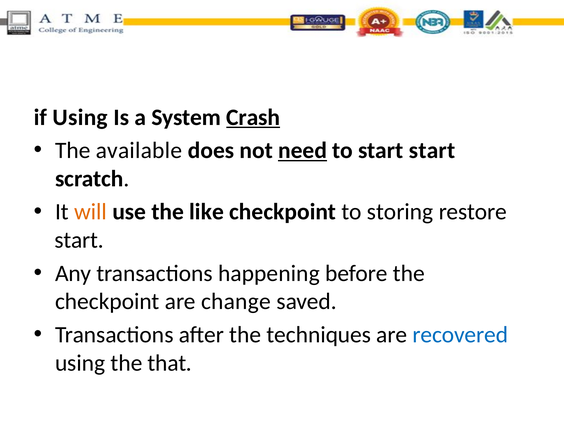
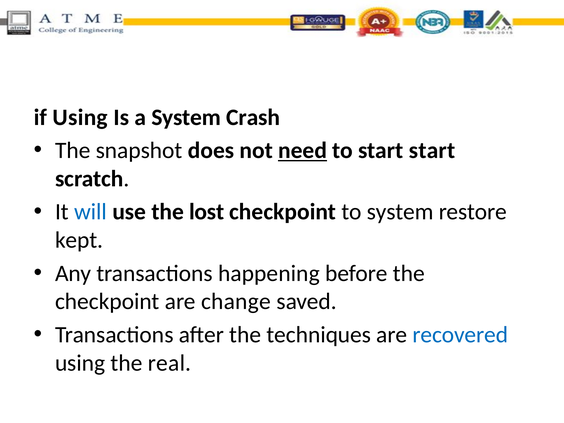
Crash underline: present -> none
available: available -> snapshot
will colour: orange -> blue
like: like -> lost
to storing: storing -> system
start at (79, 240): start -> kept
that: that -> real
